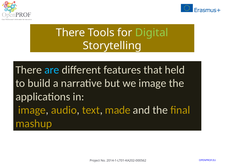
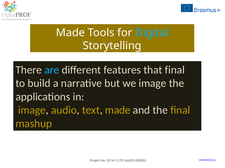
There at (71, 33): There -> Made
Digital colour: light green -> light blue
that held: held -> final
